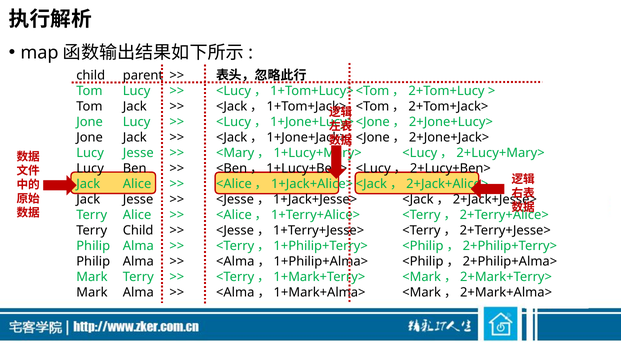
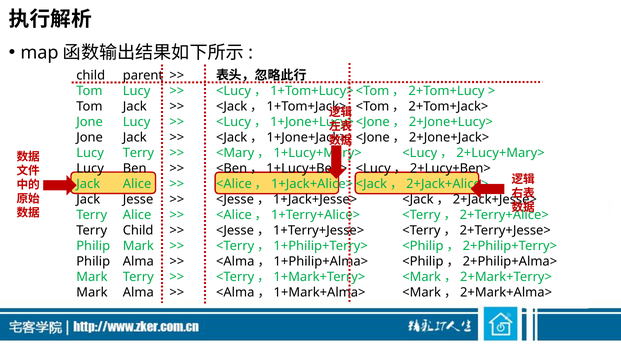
Lucy Jesse: Jesse -> Terry
Alma at (138, 246): Alma -> Mark
